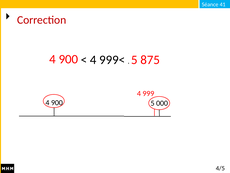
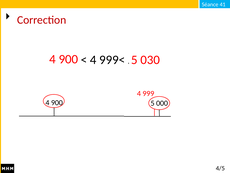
875: 875 -> 030
